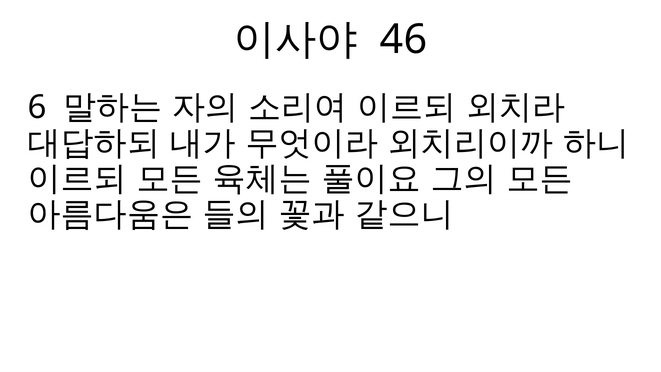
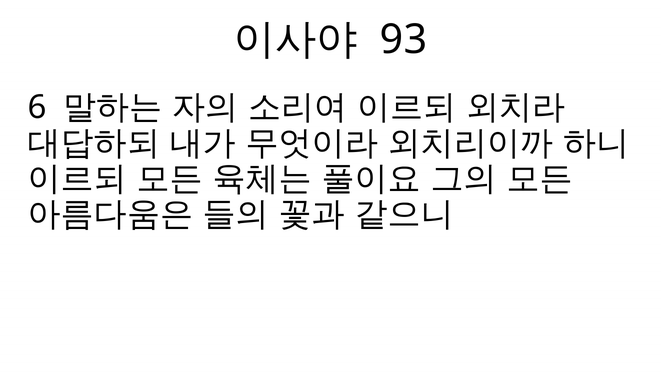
46: 46 -> 93
